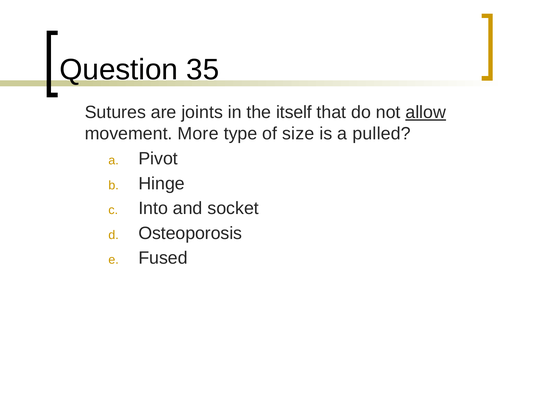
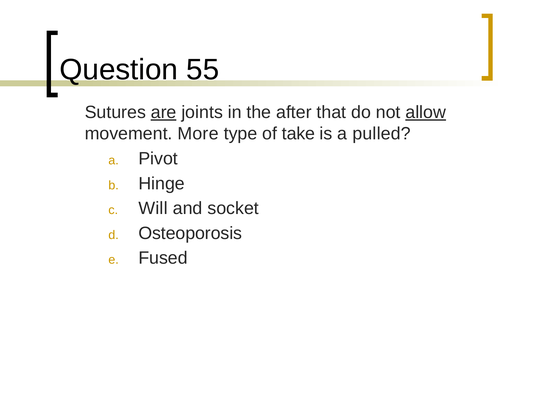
35: 35 -> 55
are underline: none -> present
itself: itself -> after
size: size -> take
Into: Into -> Will
